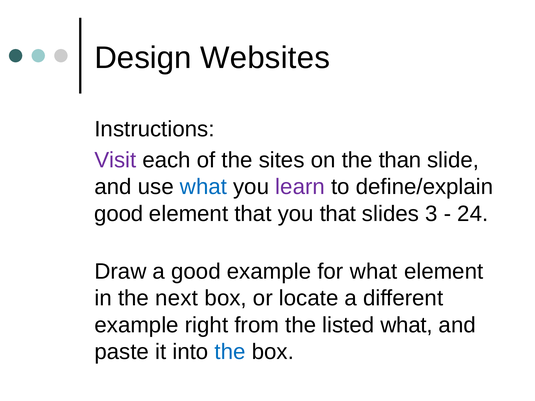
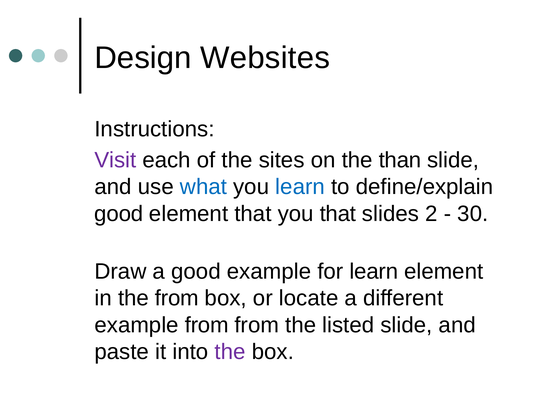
learn at (300, 187) colour: purple -> blue
3: 3 -> 2
24: 24 -> 30
for what: what -> learn
the next: next -> from
example right: right -> from
listed what: what -> slide
the at (230, 352) colour: blue -> purple
